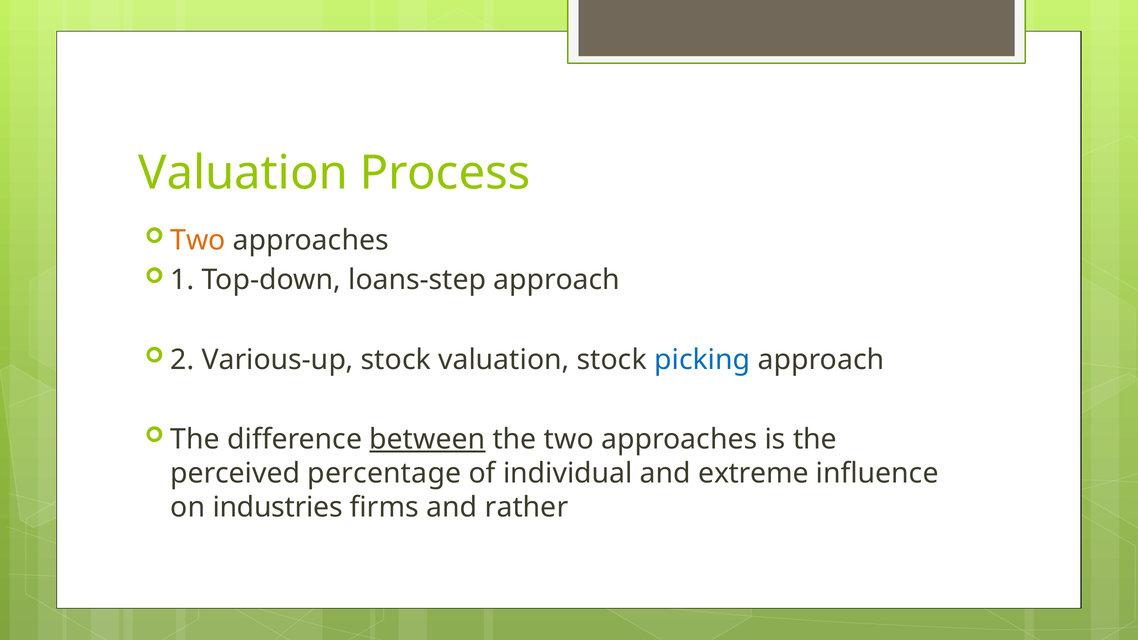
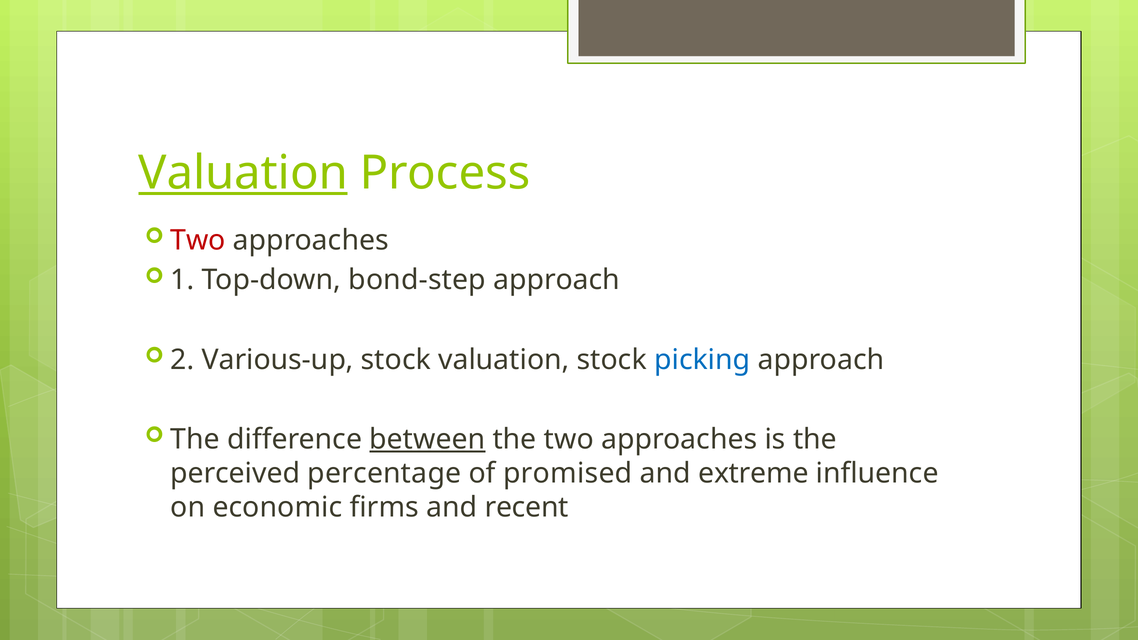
Valuation at (243, 173) underline: none -> present
Two at (198, 240) colour: orange -> red
loans-step: loans-step -> bond-step
individual: individual -> promised
industries: industries -> economic
rather: rather -> recent
